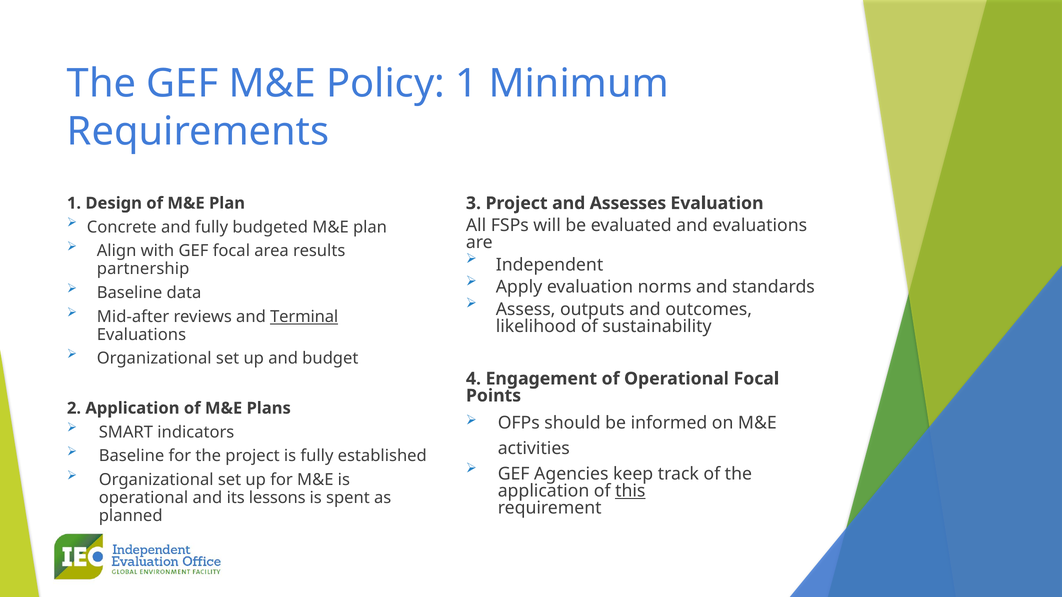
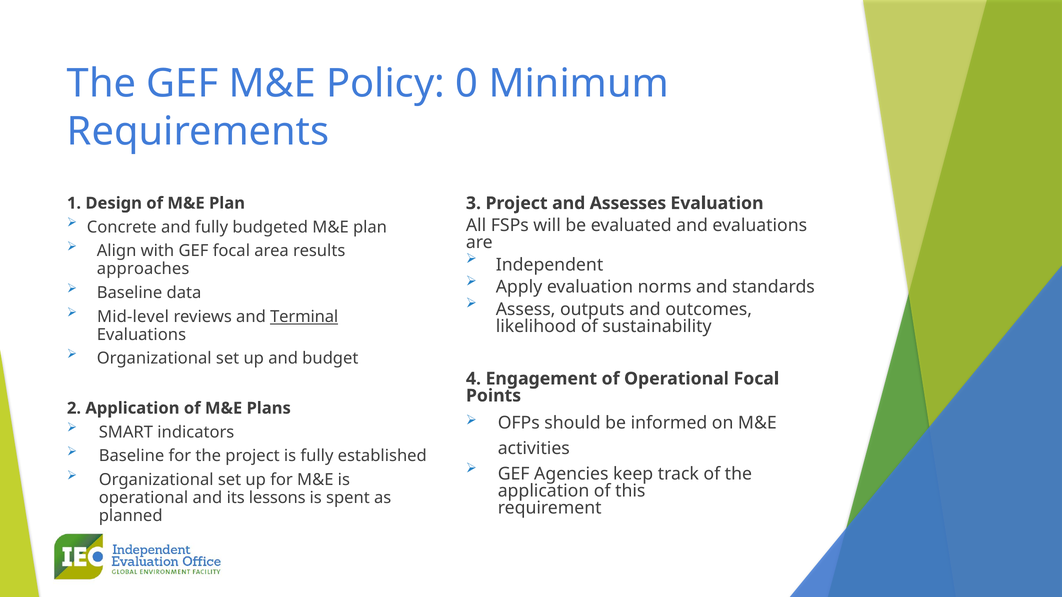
Policy 1: 1 -> 0
partnership: partnership -> approaches
Mid-after: Mid-after -> Mid-level
this underline: present -> none
